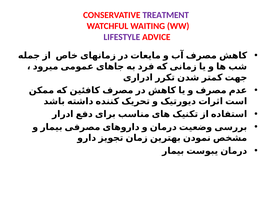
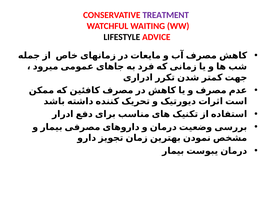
LIFESTYLE colour: purple -> black
